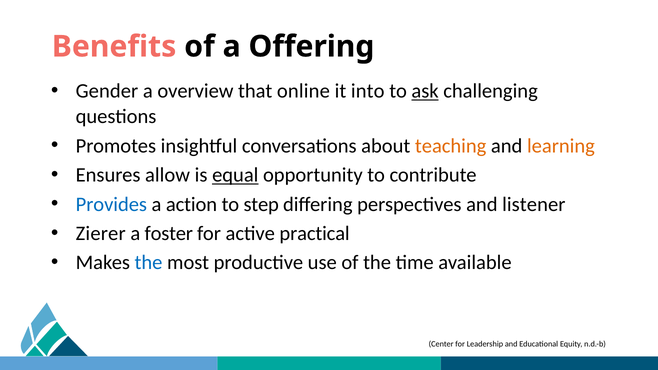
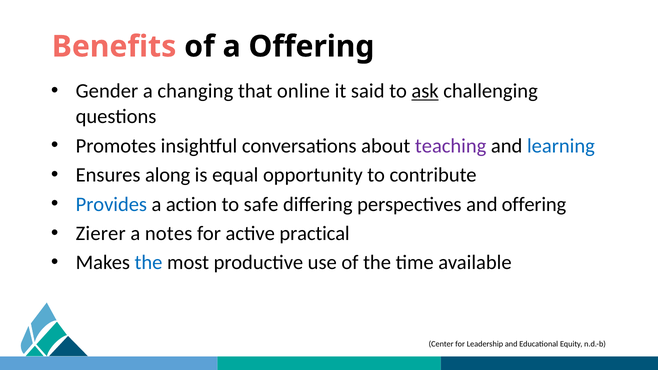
overview: overview -> changing
into: into -> said
teaching colour: orange -> purple
learning colour: orange -> blue
allow: allow -> along
equal underline: present -> none
step: step -> safe
and listener: listener -> offering
foster: foster -> notes
